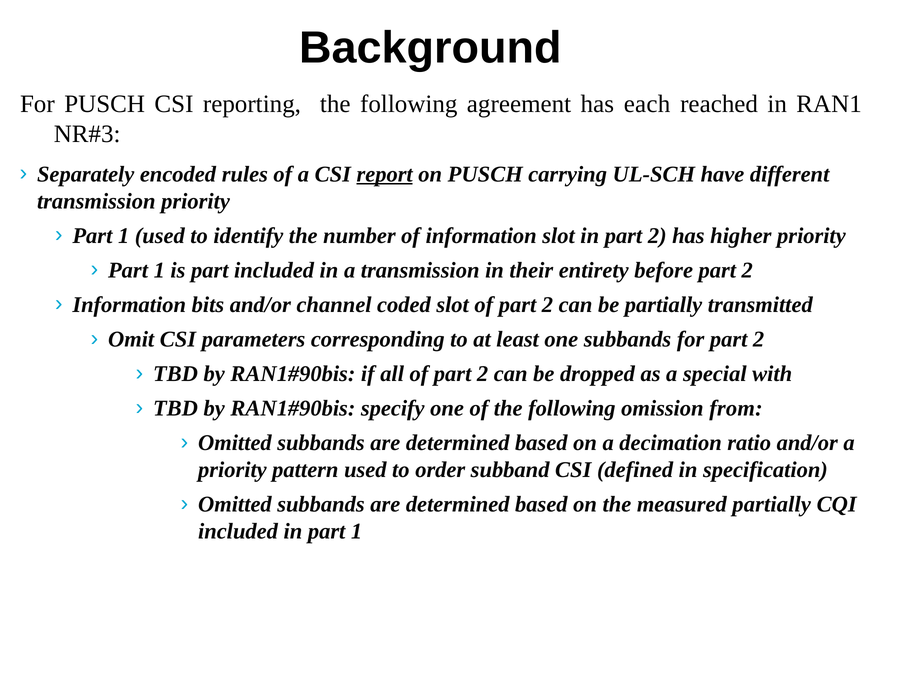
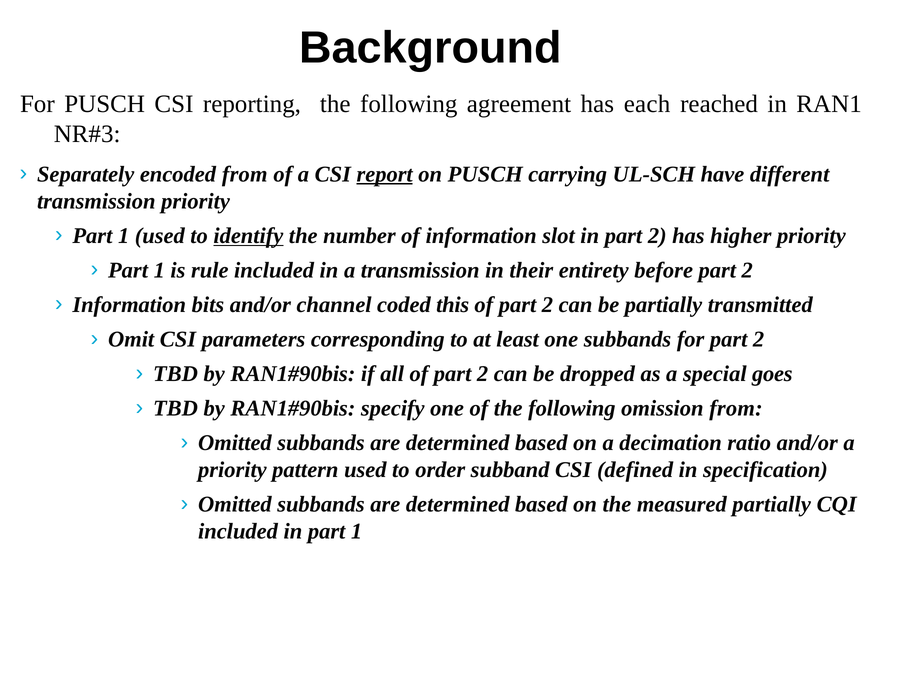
encoded rules: rules -> from
identify underline: none -> present
is part: part -> rule
coded slot: slot -> this
with: with -> goes
